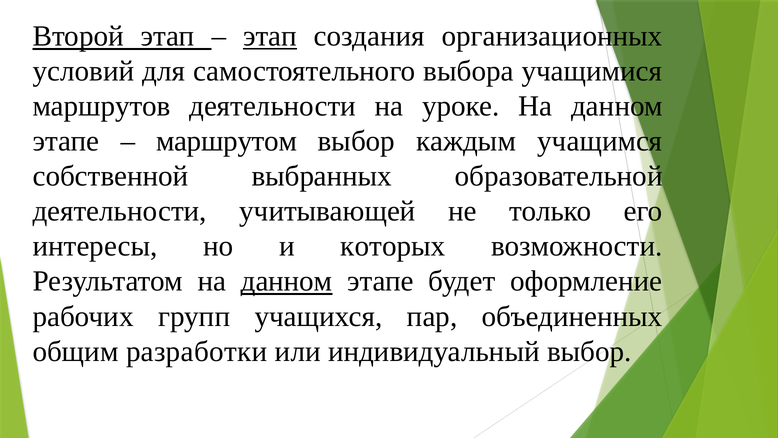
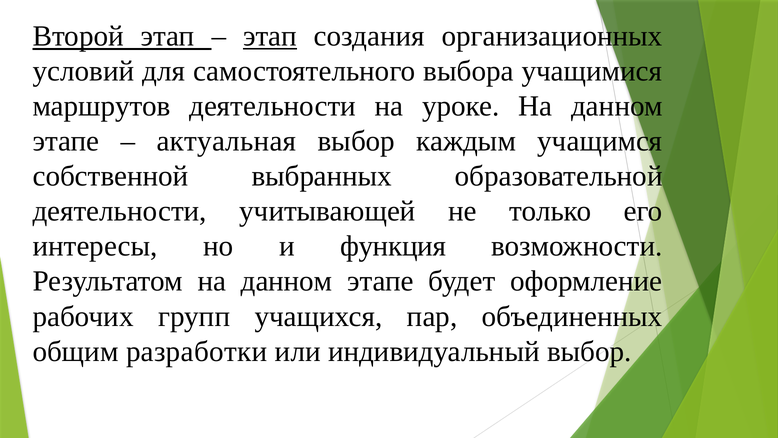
маршрутом: маршрутом -> актуальная
которых: которых -> функция
данном at (287, 281) underline: present -> none
